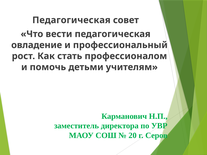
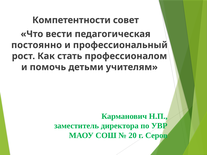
Педагогическая at (71, 20): Педагогическая -> Компетентности
овладение: овладение -> постоянно
